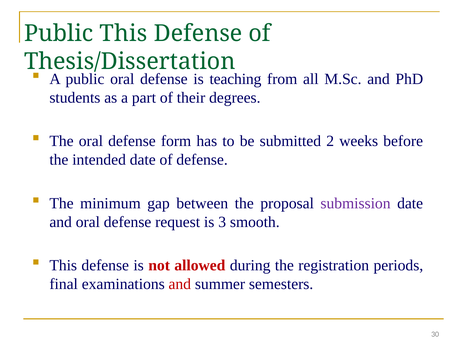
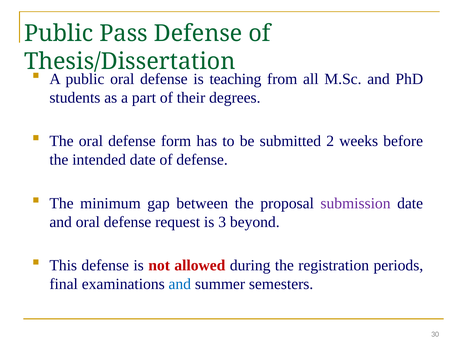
Public This: This -> Pass
smooth: smooth -> beyond
and at (180, 284) colour: red -> blue
